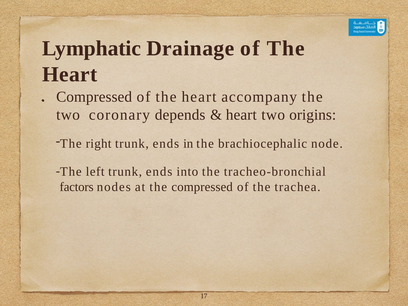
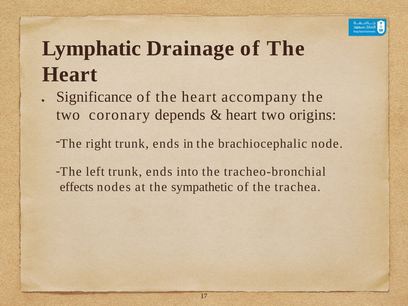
Compressed at (94, 97): Compressed -> Significance
factors: factors -> effects
the compressed: compressed -> sympathetic
